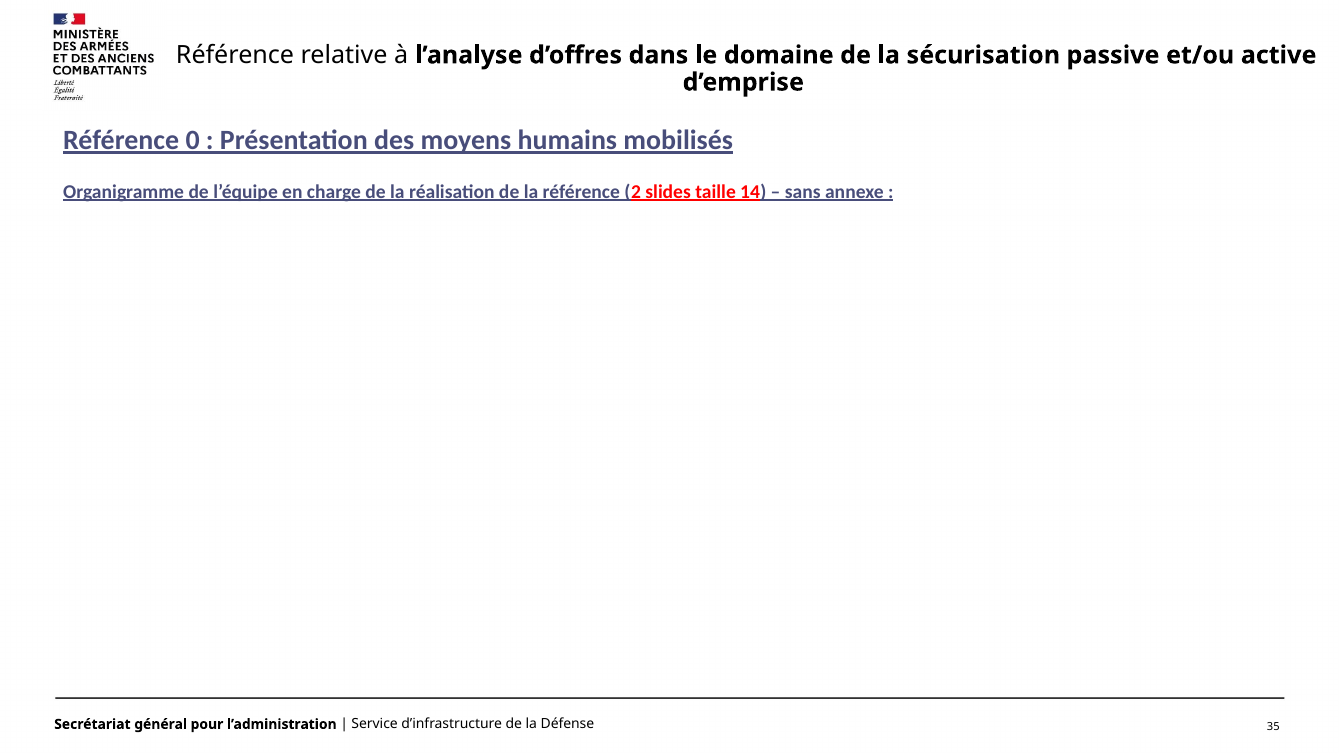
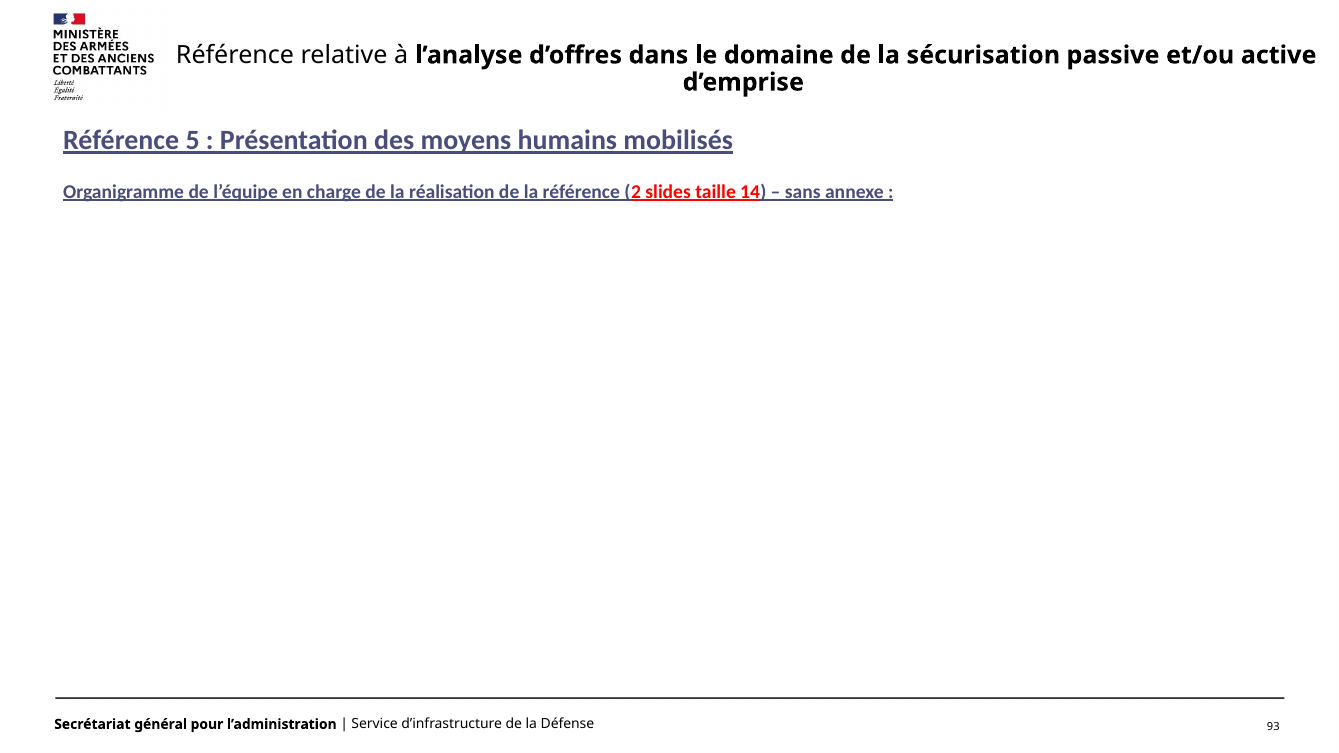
0: 0 -> 5
35: 35 -> 93
